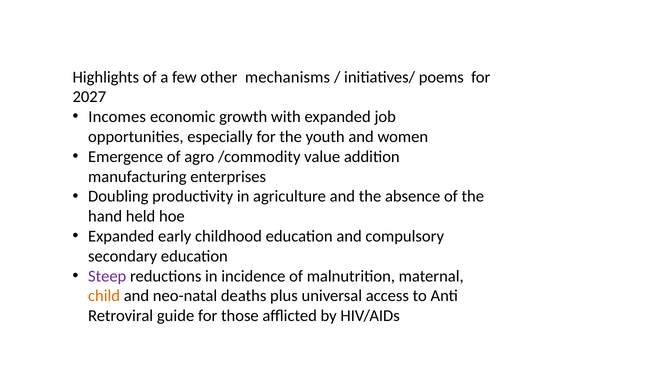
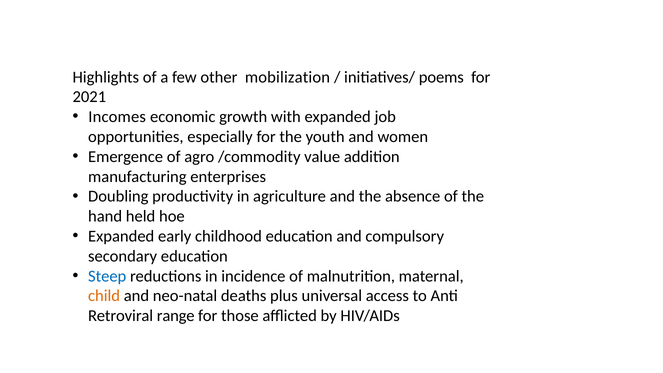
mechanisms: mechanisms -> mobilization
2027: 2027 -> 2021
Steep colour: purple -> blue
guide: guide -> range
